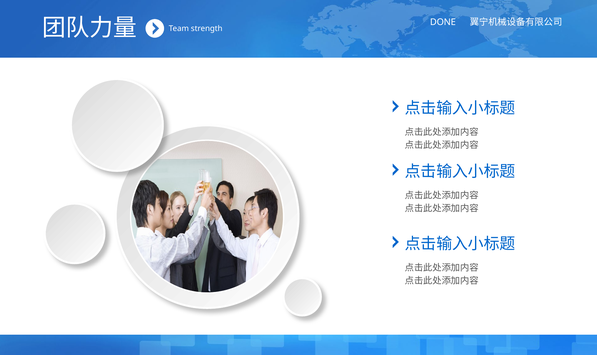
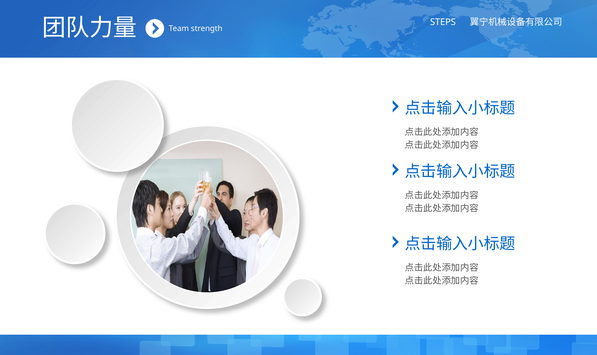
DONE: DONE -> STEPS
